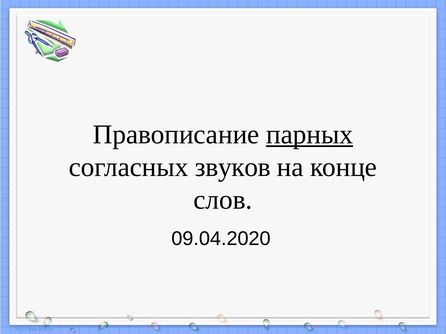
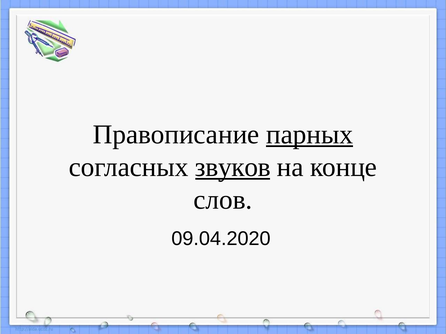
звуков underline: none -> present
